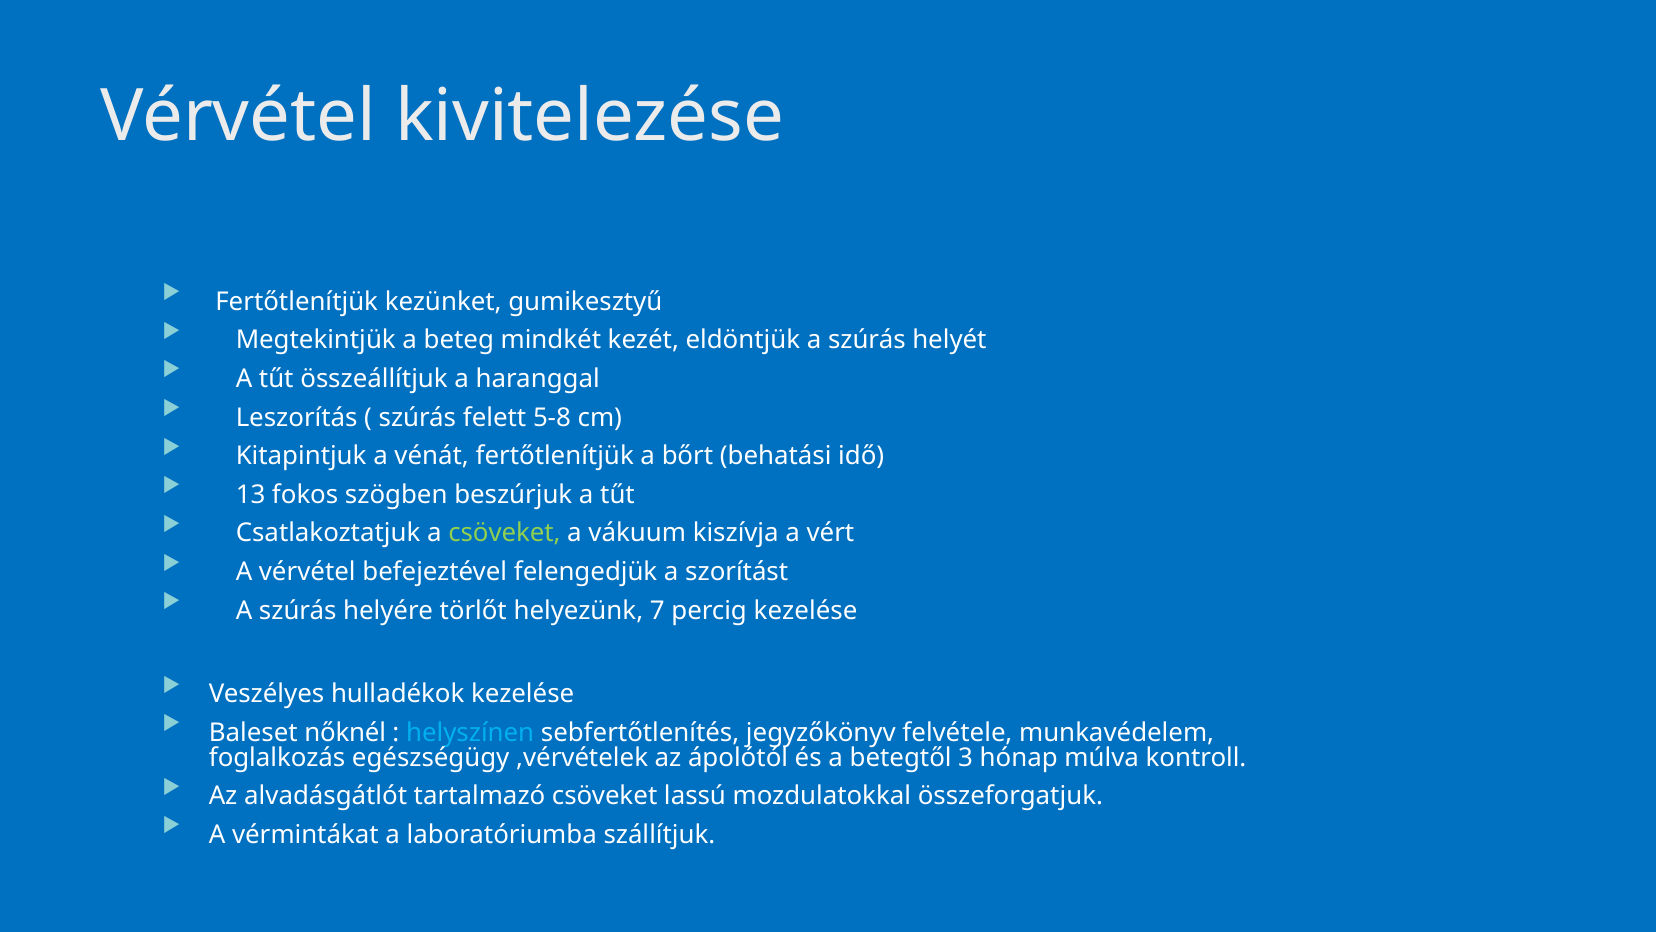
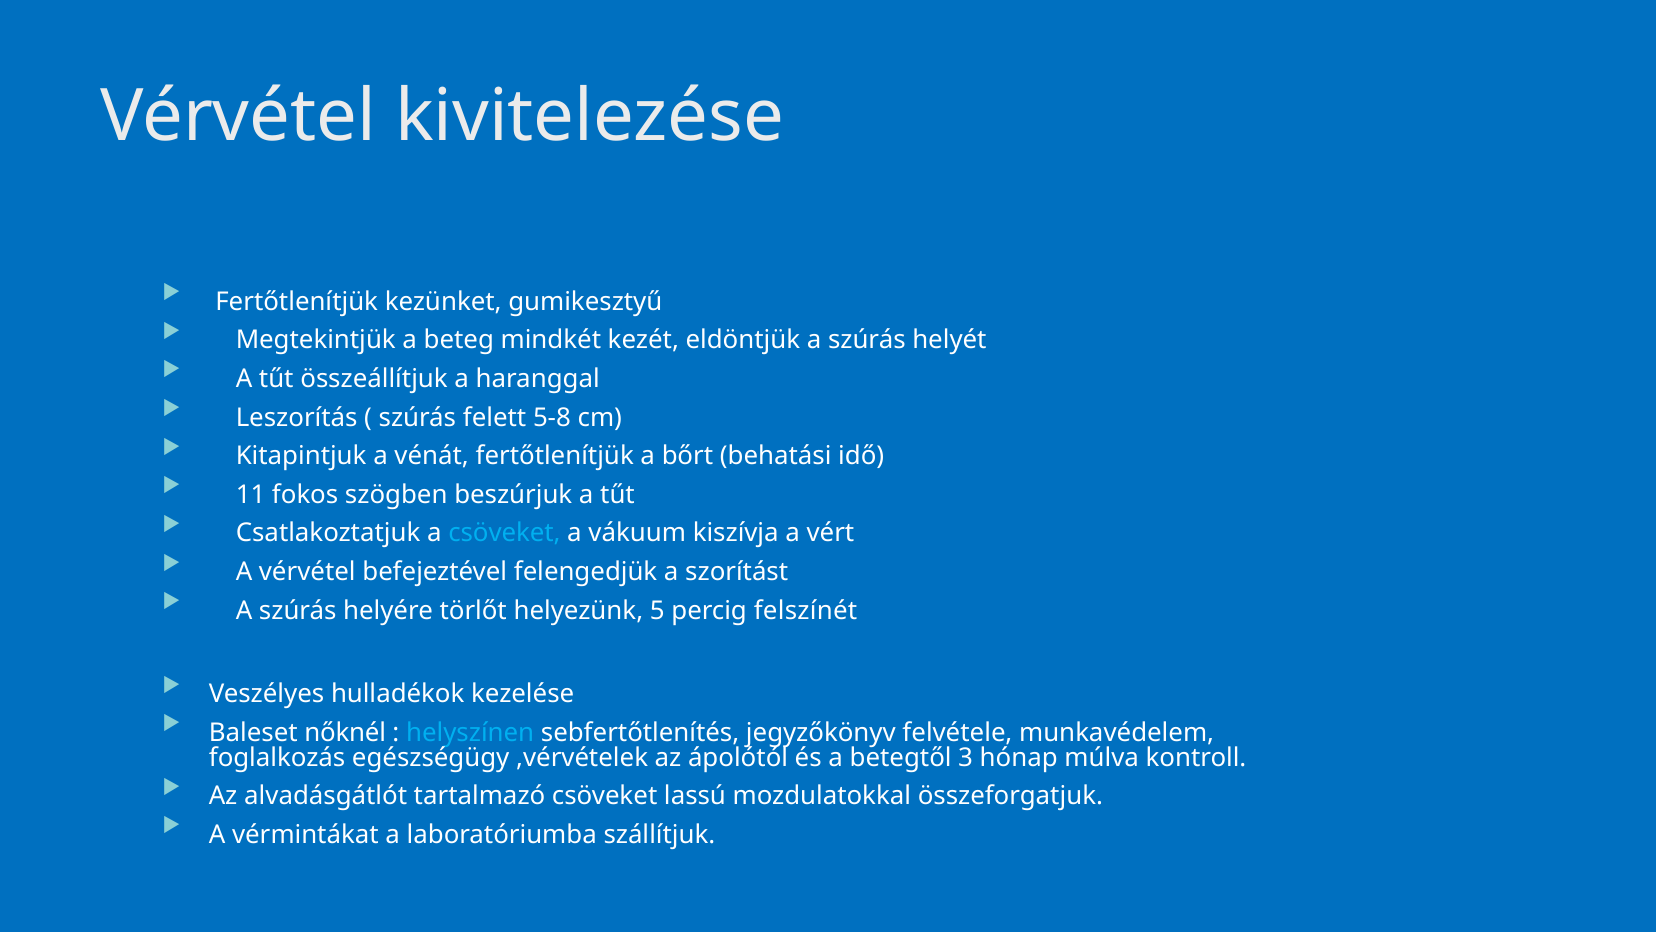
13: 13 -> 11
csöveket at (504, 533) colour: light green -> light blue
7: 7 -> 5
percig kezelése: kezelése -> felszínét
